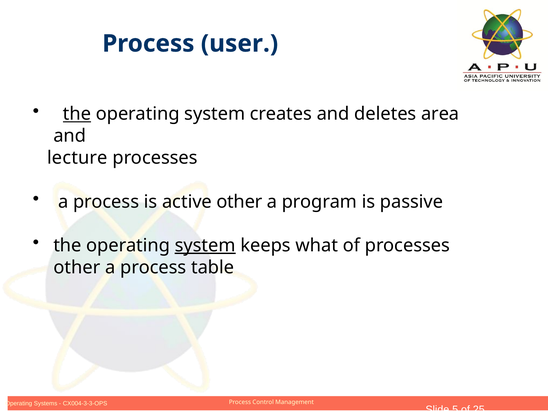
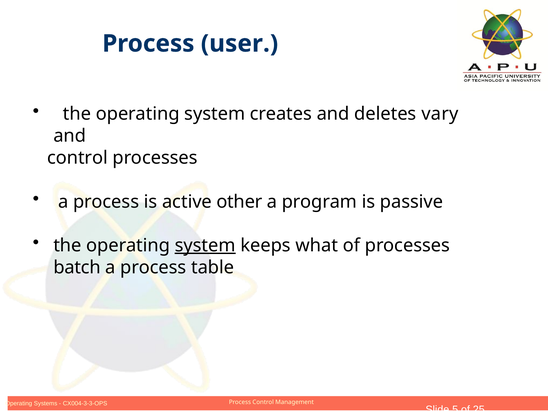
the at (77, 114) underline: present -> none
area: area -> vary
lecture at (77, 158): lecture -> control
other at (77, 267): other -> batch
